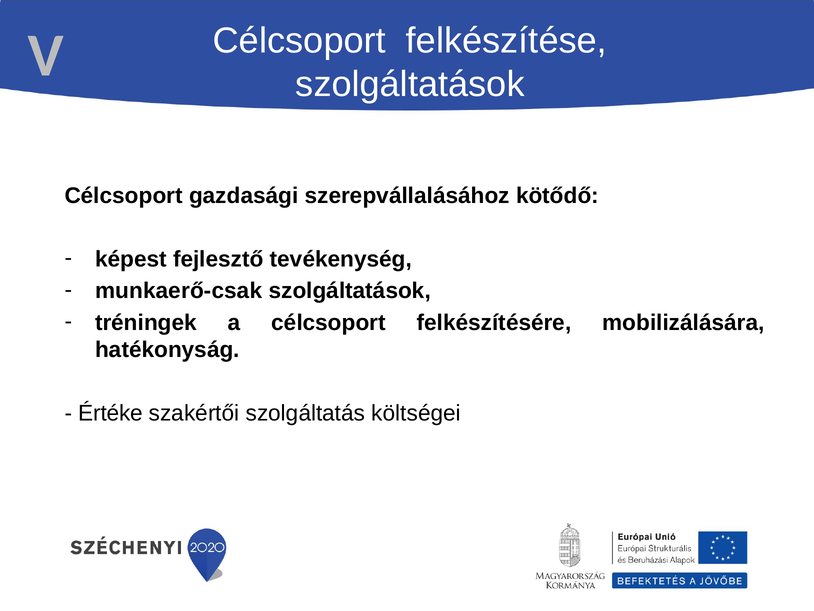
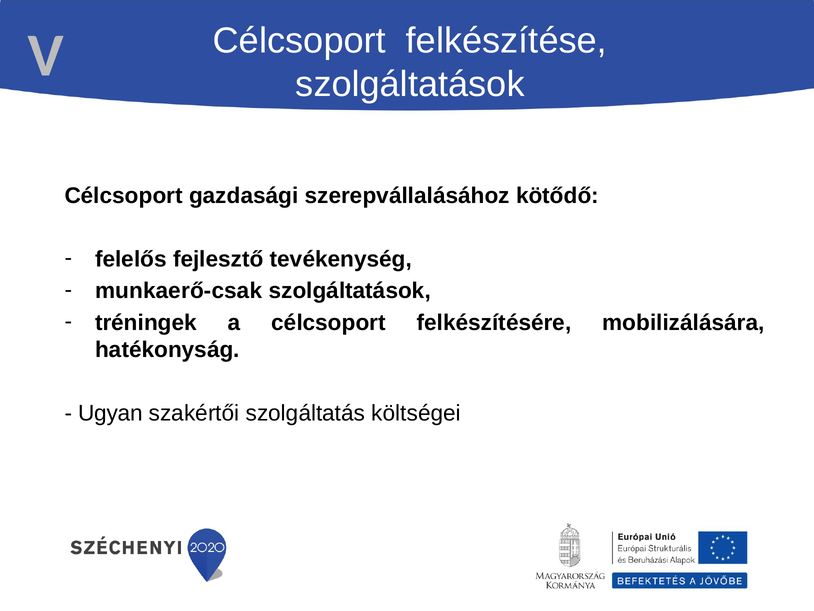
képest: képest -> felelős
Értéke: Értéke -> Ugyan
